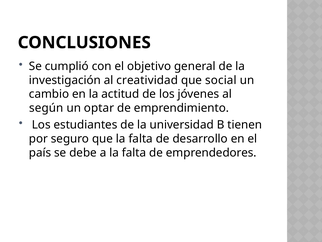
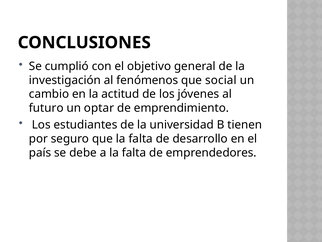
creatividad: creatividad -> fenómenos
según: según -> futuro
